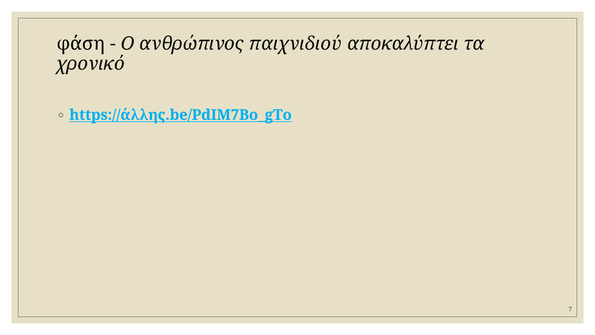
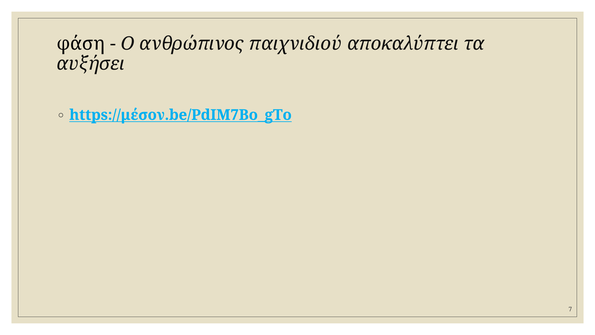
χρονικό: χρονικό -> αυξήσει
https://άλλης.be/PdIM7Bo_gTo: https://άλλης.be/PdIM7Bo_gTo -> https://μέσον.be/PdIM7Bo_gTo
